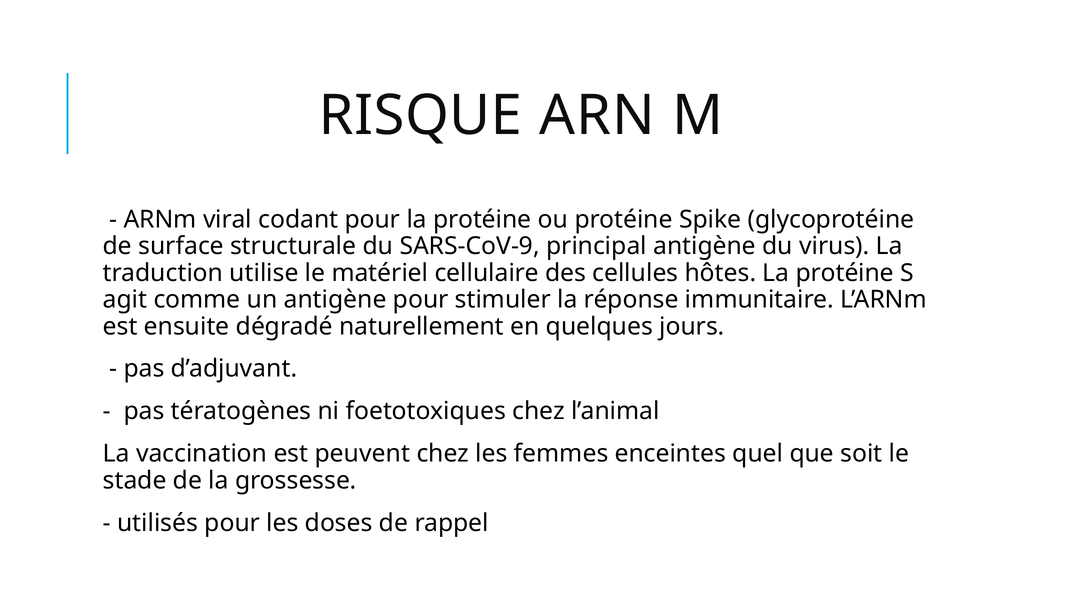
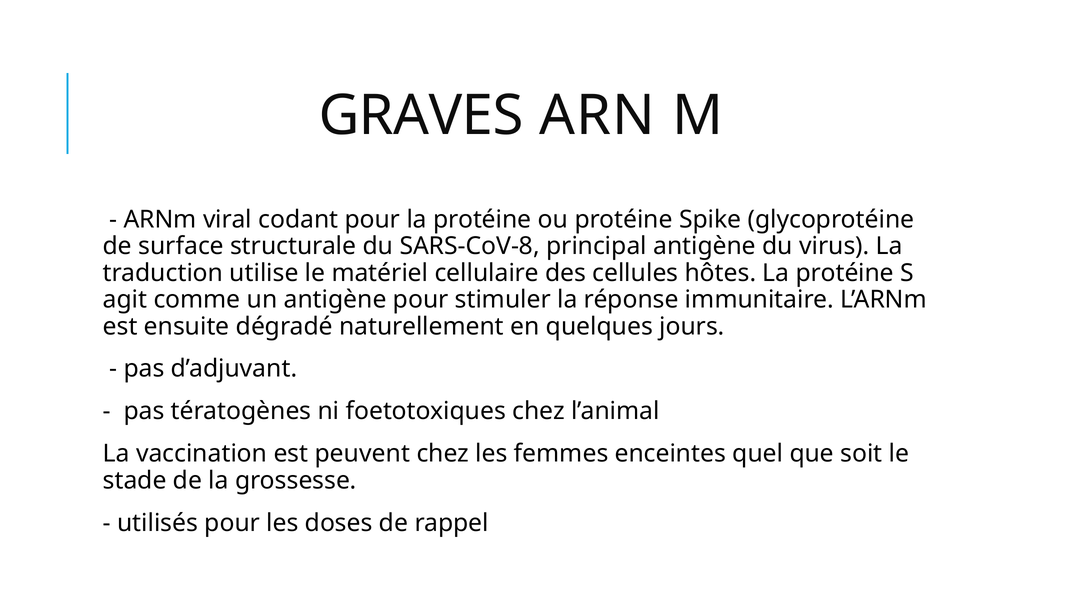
RISQUE: RISQUE -> GRAVES
SARS-CoV-9: SARS-CoV-9 -> SARS-CoV-8
